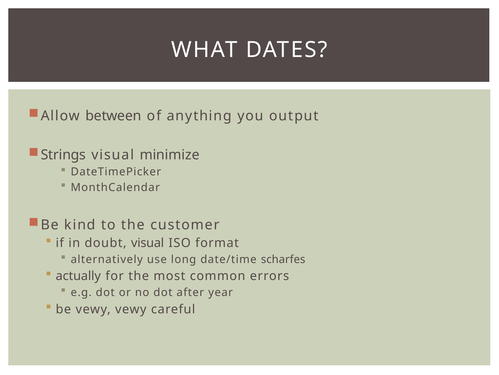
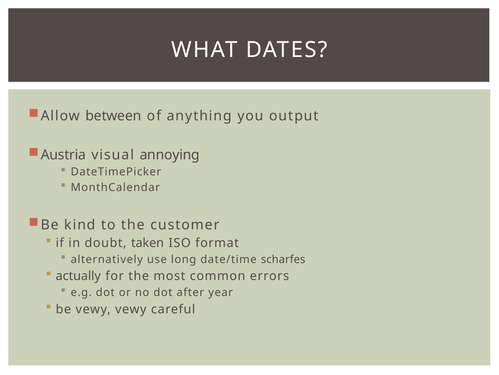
Strings: Strings -> Austria
minimize: minimize -> annoying
doubt visual: visual -> taken
